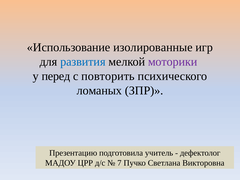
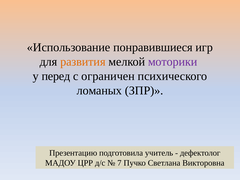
изолированные: изолированные -> понравившиеся
развития colour: blue -> orange
повторить: повторить -> ограничен
